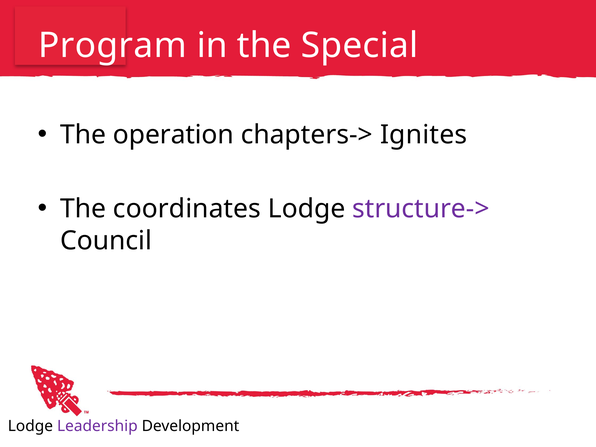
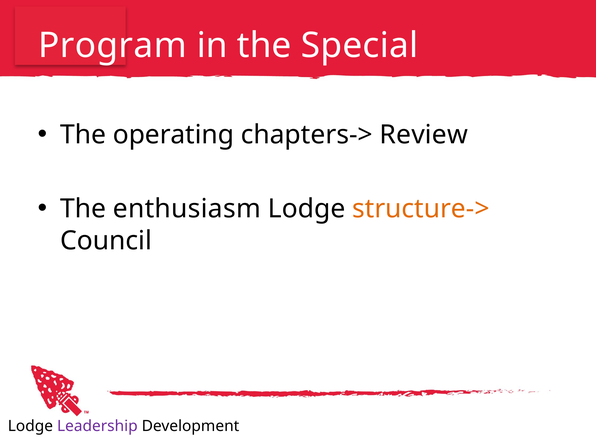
operation: operation -> operating
Ignites: Ignites -> Review
coordinates: coordinates -> enthusiasm
structure-> colour: purple -> orange
